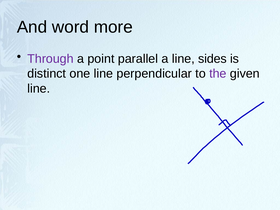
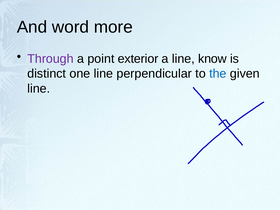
parallel: parallel -> exterior
sides: sides -> know
the colour: purple -> blue
